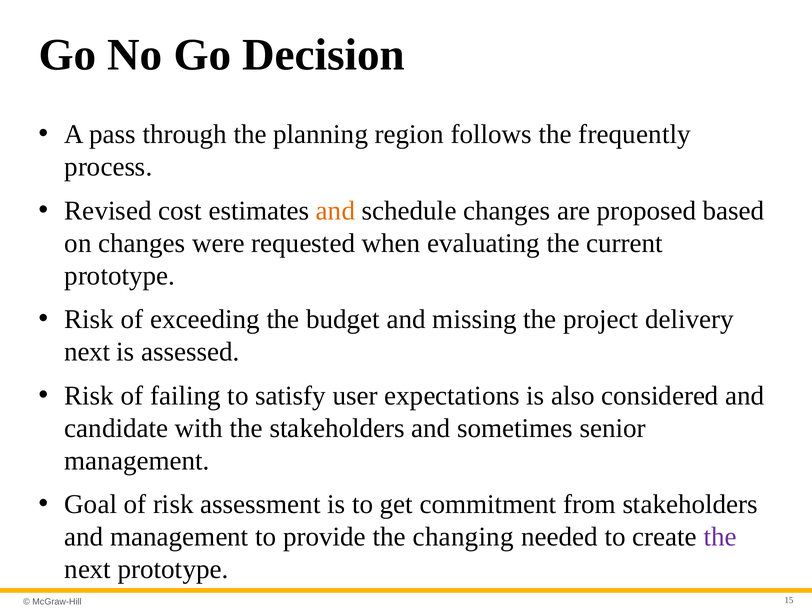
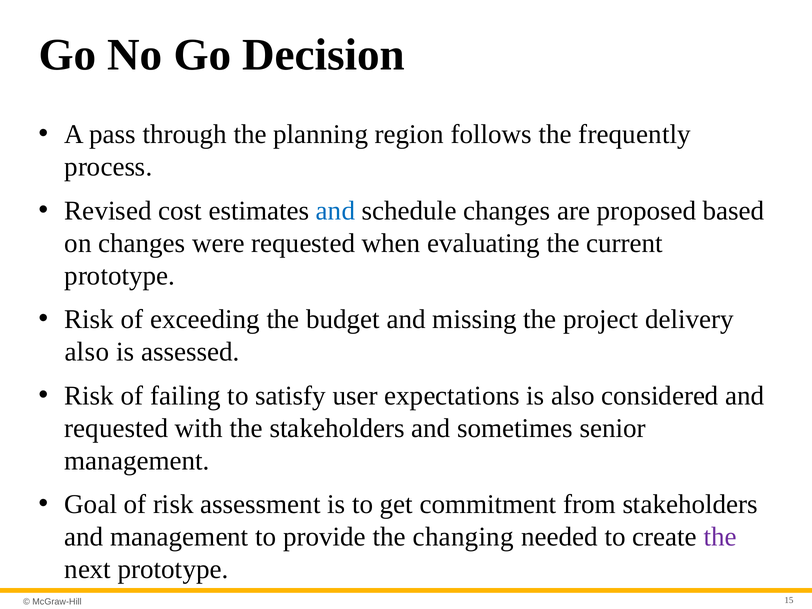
and at (336, 211) colour: orange -> blue
next at (87, 352): next -> also
candidate at (116, 428): candidate -> requested
